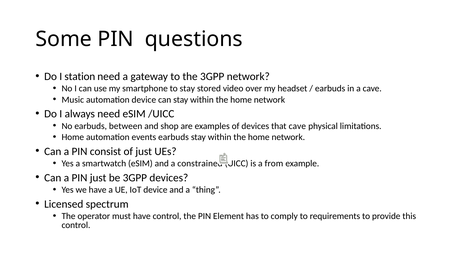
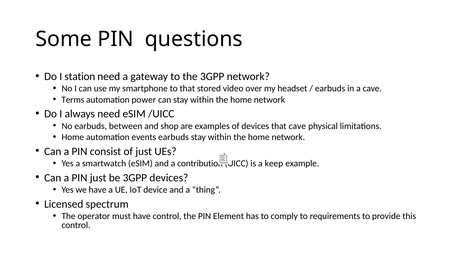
to stay: stay -> that
Music: Music -> Terms
automation device: device -> power
constrained: constrained -> contribution
from: from -> keep
